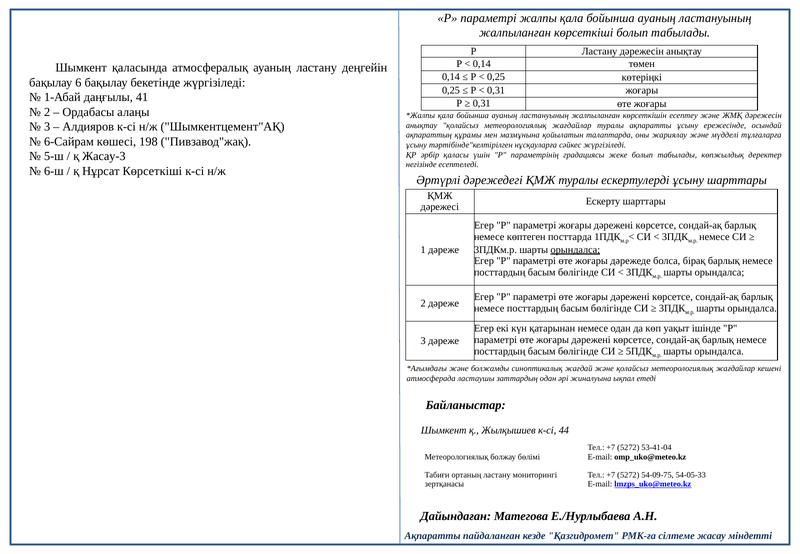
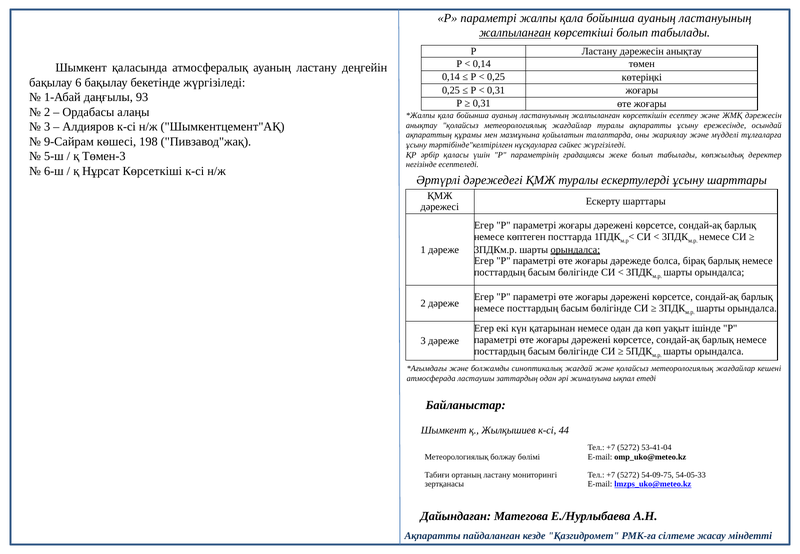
жалпыланған at (515, 33) underline: none -> present
41: 41 -> 93
6-Сайрам: 6-Сайрам -> 9-Сайрам
Жасау-3: Жасау-3 -> Төмен-3
